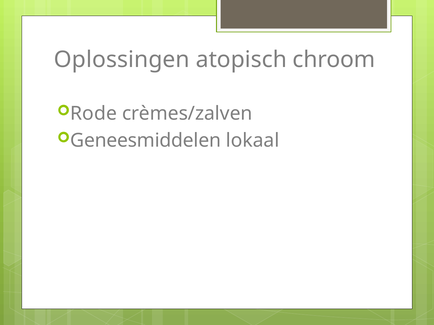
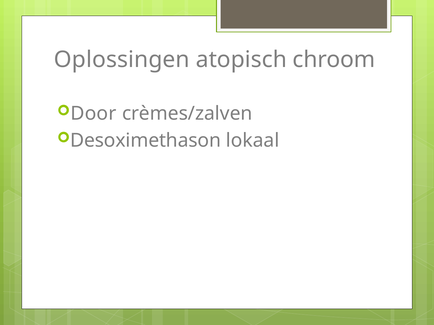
Rode: Rode -> Door
Geneesmiddelen: Geneesmiddelen -> Desoximethason
